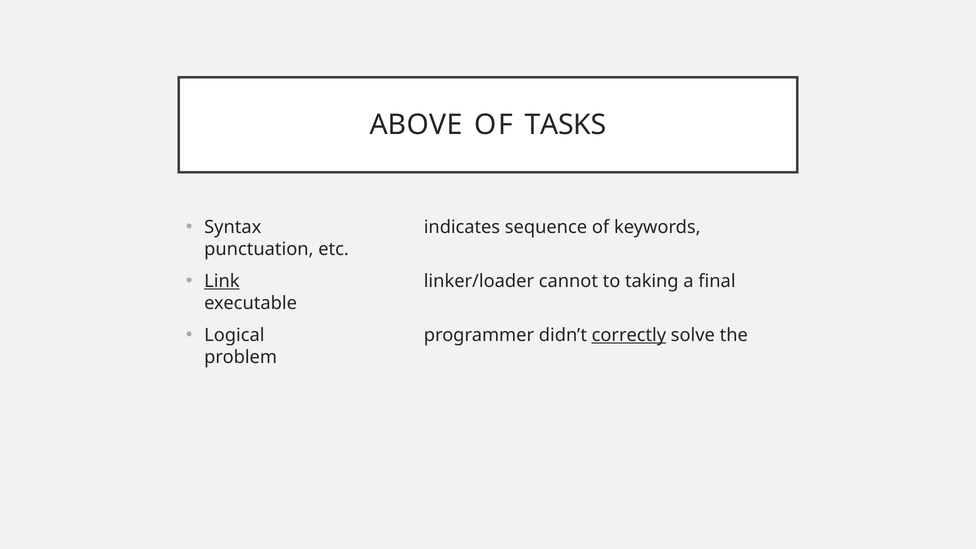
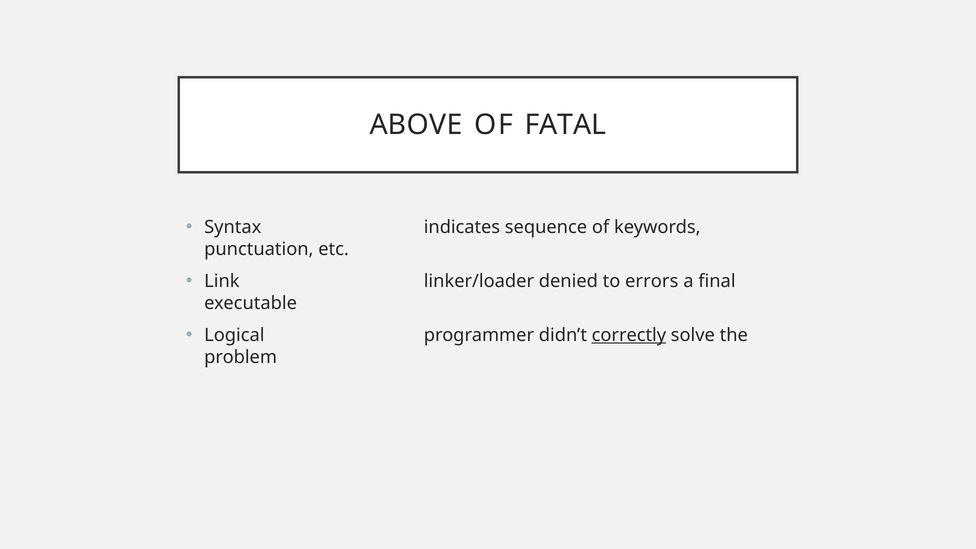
TASKS: TASKS -> FATAL
Link underline: present -> none
cannot: cannot -> denied
taking: taking -> errors
